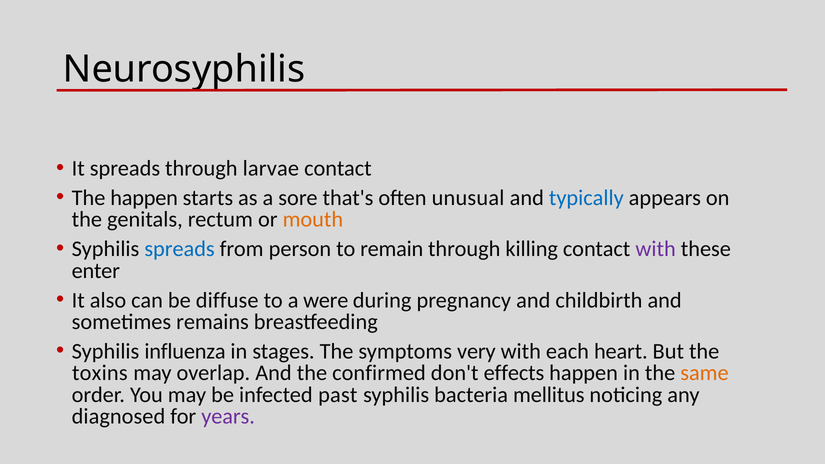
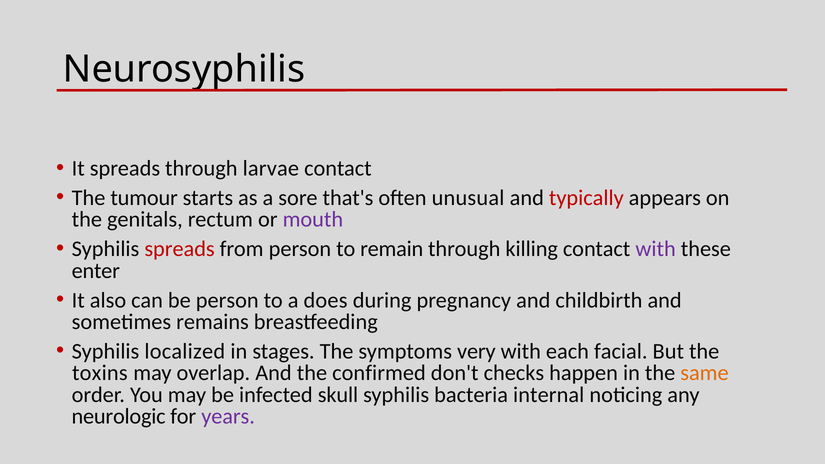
The happen: happen -> tumour
typically colour: blue -> red
mouth colour: orange -> purple
spreads at (180, 249) colour: blue -> red
be diffuse: diffuse -> person
were: were -> does
influenza: influenza -> localized
heart: heart -> facial
effects: effects -> checks
past: past -> skull
mellitus: mellitus -> internal
diagnosed: diagnosed -> neurologic
